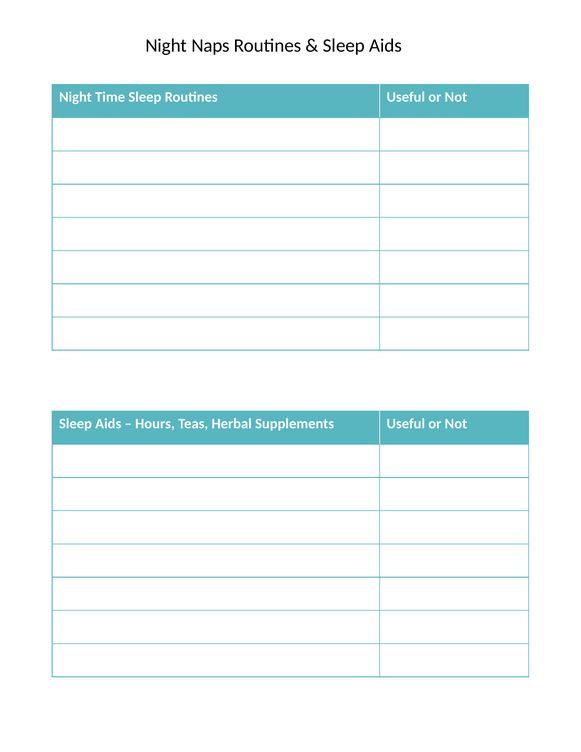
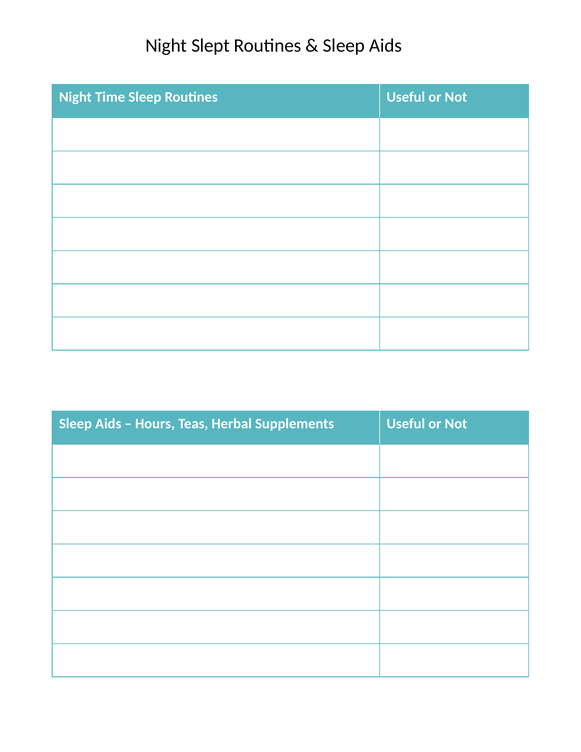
Naps: Naps -> Slept
